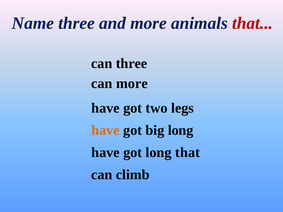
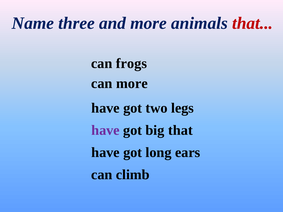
can three: three -> frogs
have at (105, 130) colour: orange -> purple
big long: long -> that
long that: that -> ears
